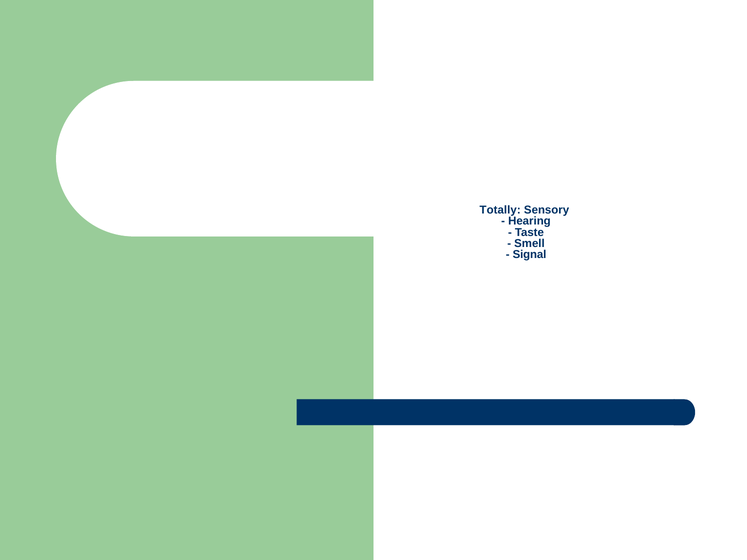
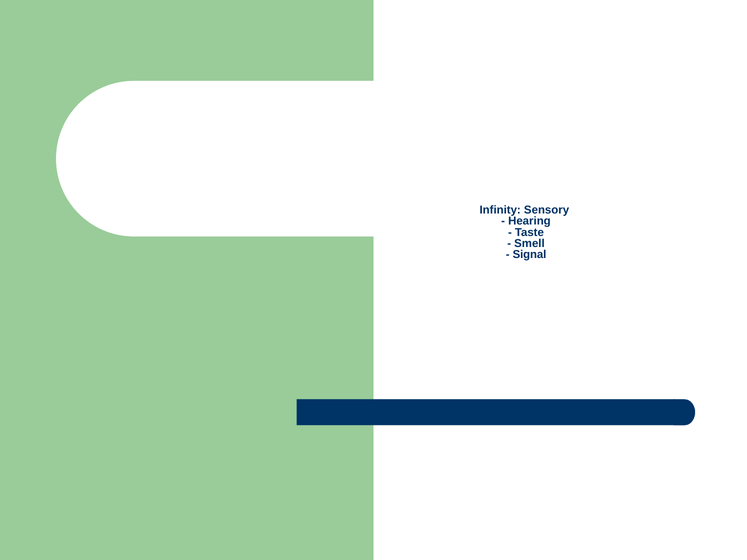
Totally: Totally -> Infinity
